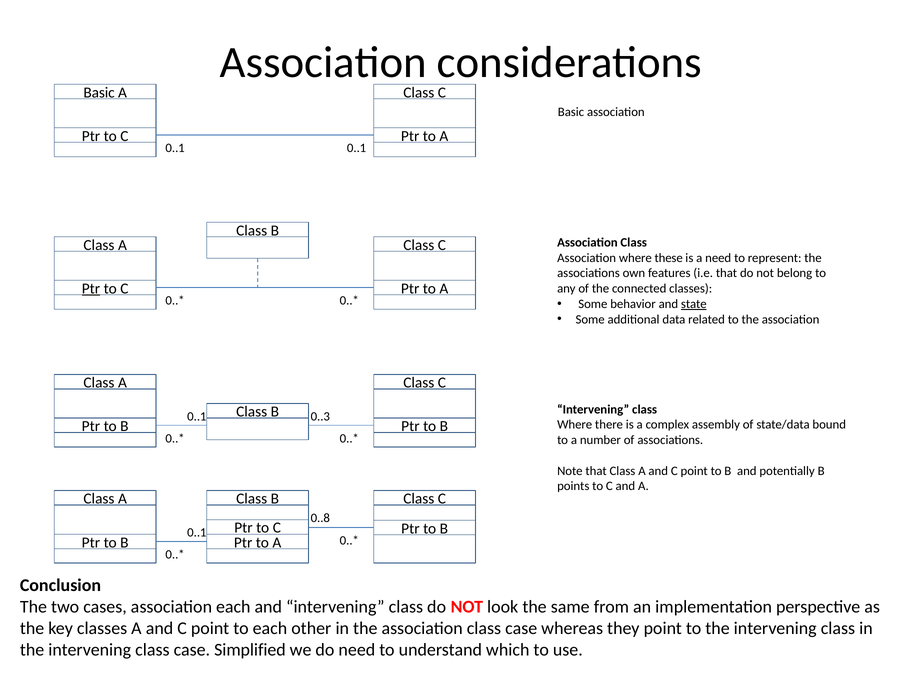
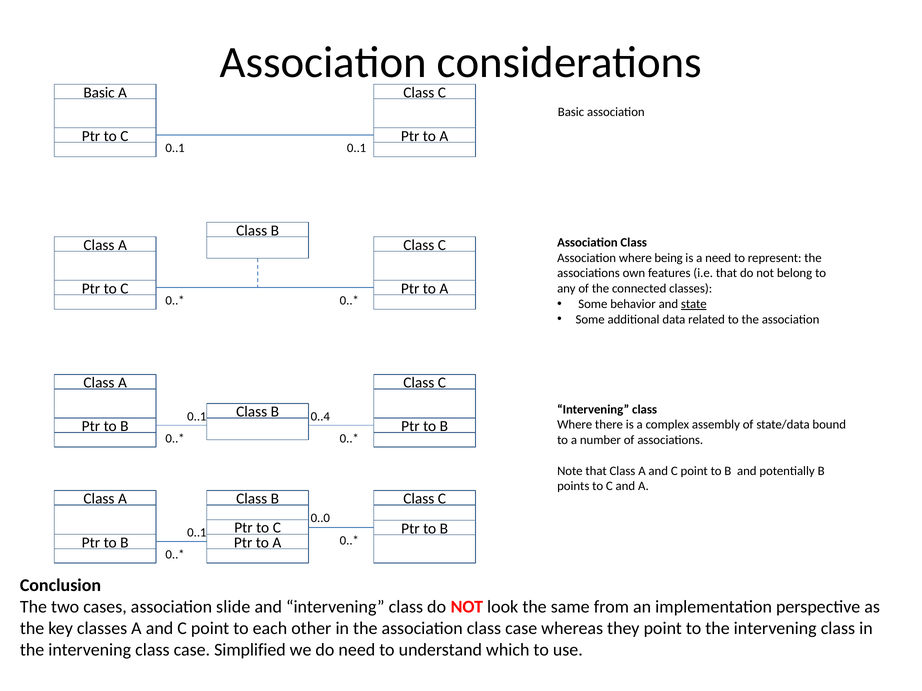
these: these -> being
Ptr at (91, 289) underline: present -> none
0..3: 0..3 -> 0..4
0..8: 0..8 -> 0..0
association each: each -> slide
